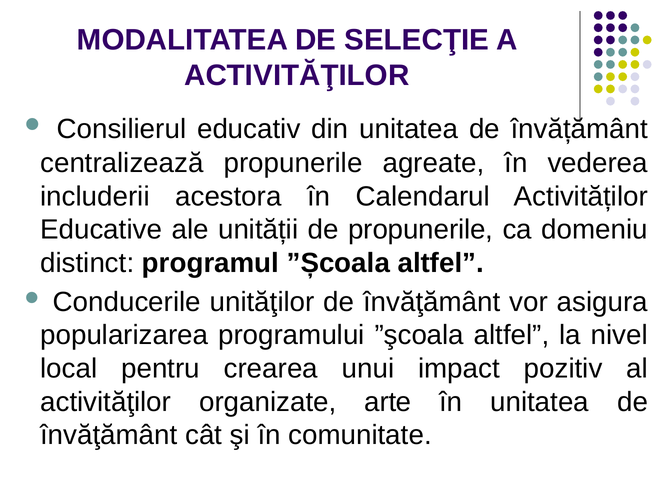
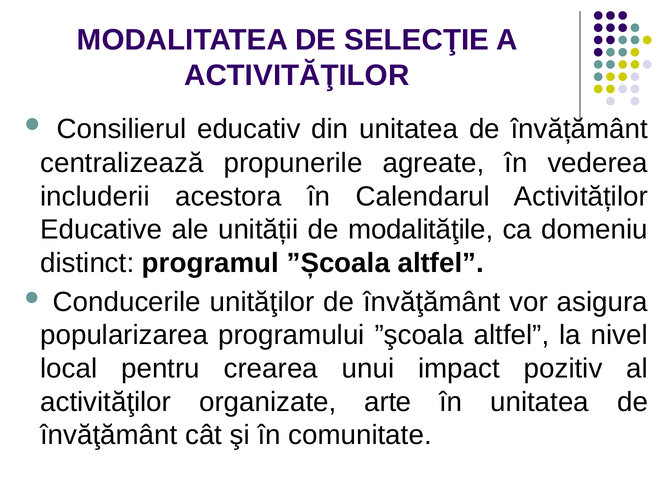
de propunerile: propunerile -> modalităţile
